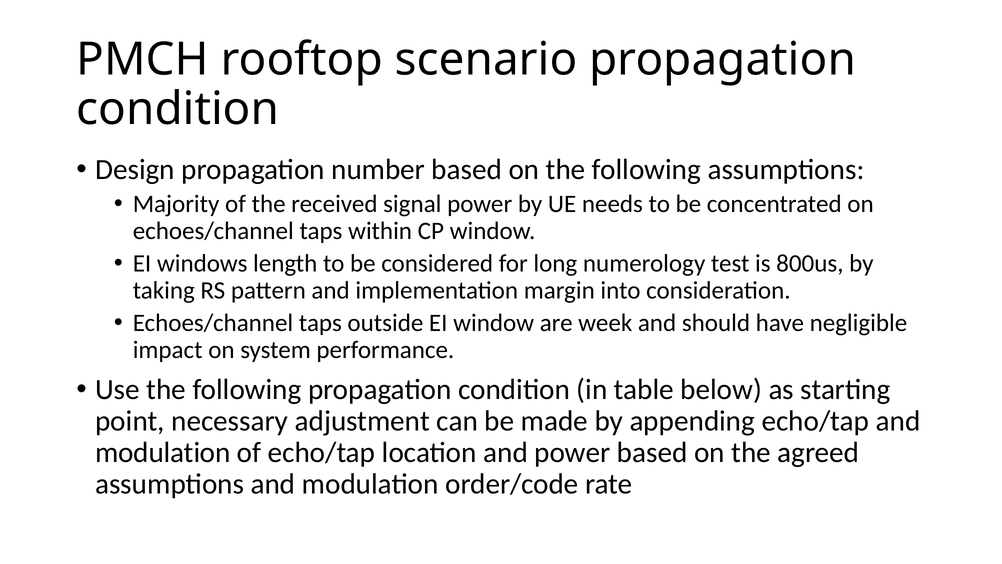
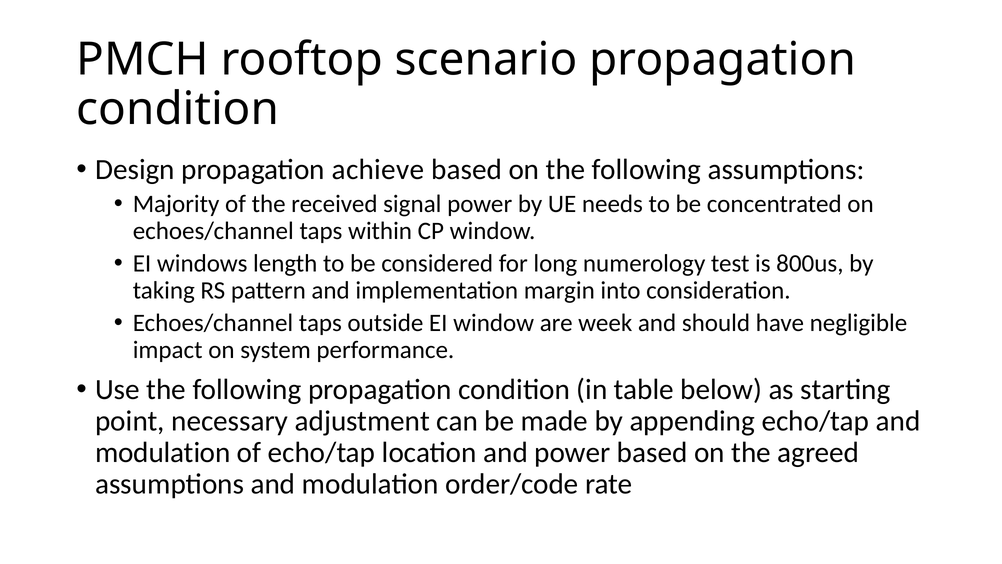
number: number -> achieve
